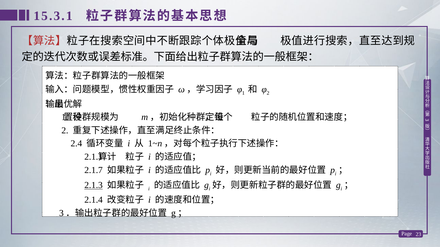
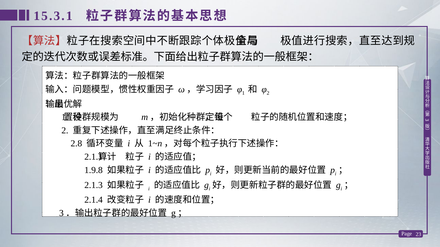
2.4: 2.4 -> 2.8
2.1.7: 2.1.7 -> 1.9.8
2.1.3 underline: present -> none
